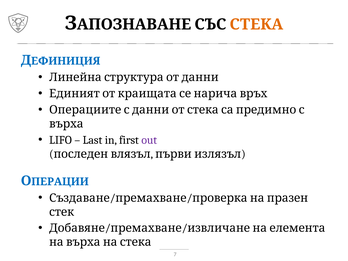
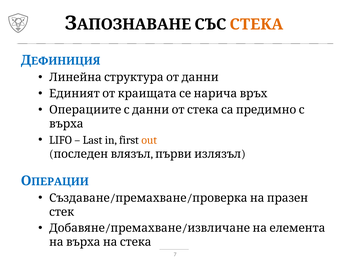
out colour: purple -> orange
